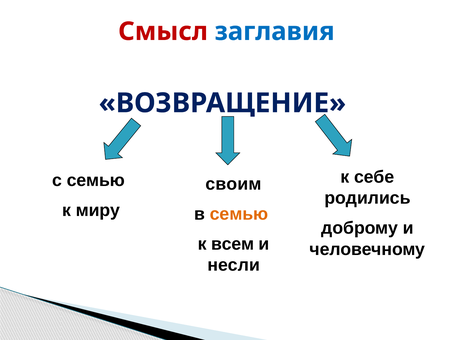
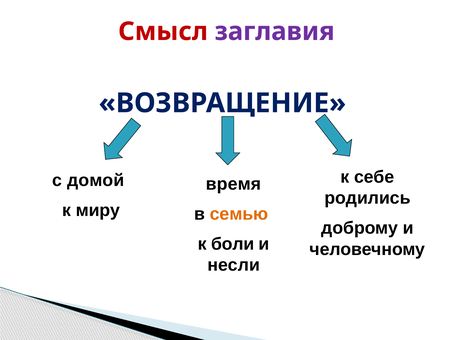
заглавия colour: blue -> purple
с семью: семью -> домой
своим: своим -> время
всем: всем -> боли
